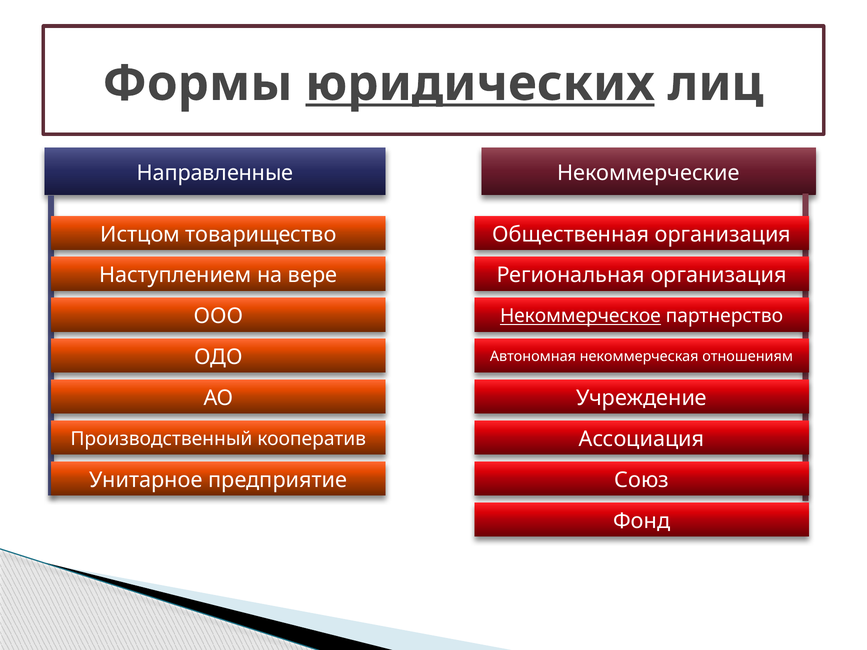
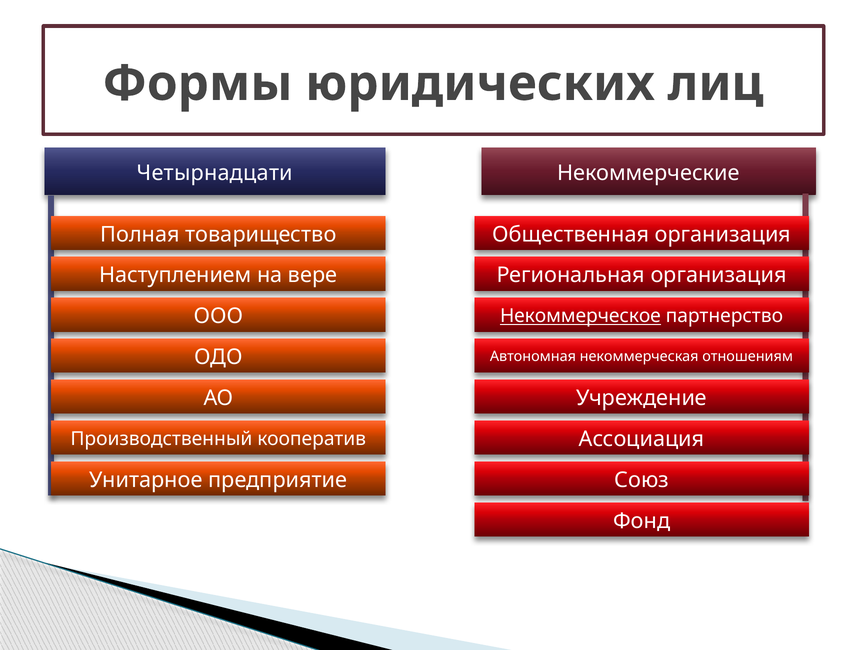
юридических underline: present -> none
Направленные: Направленные -> Четырнадцати
Истцом: Истцом -> Полная
